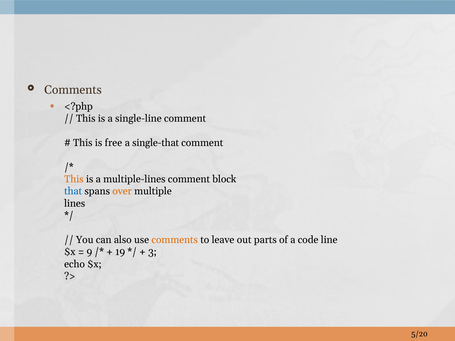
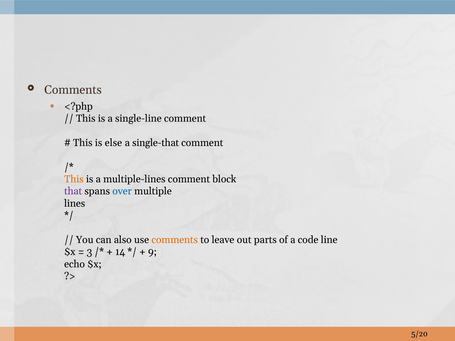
free: free -> else
that colour: blue -> purple
over colour: orange -> blue
9: 9 -> 3
19: 19 -> 14
3: 3 -> 9
